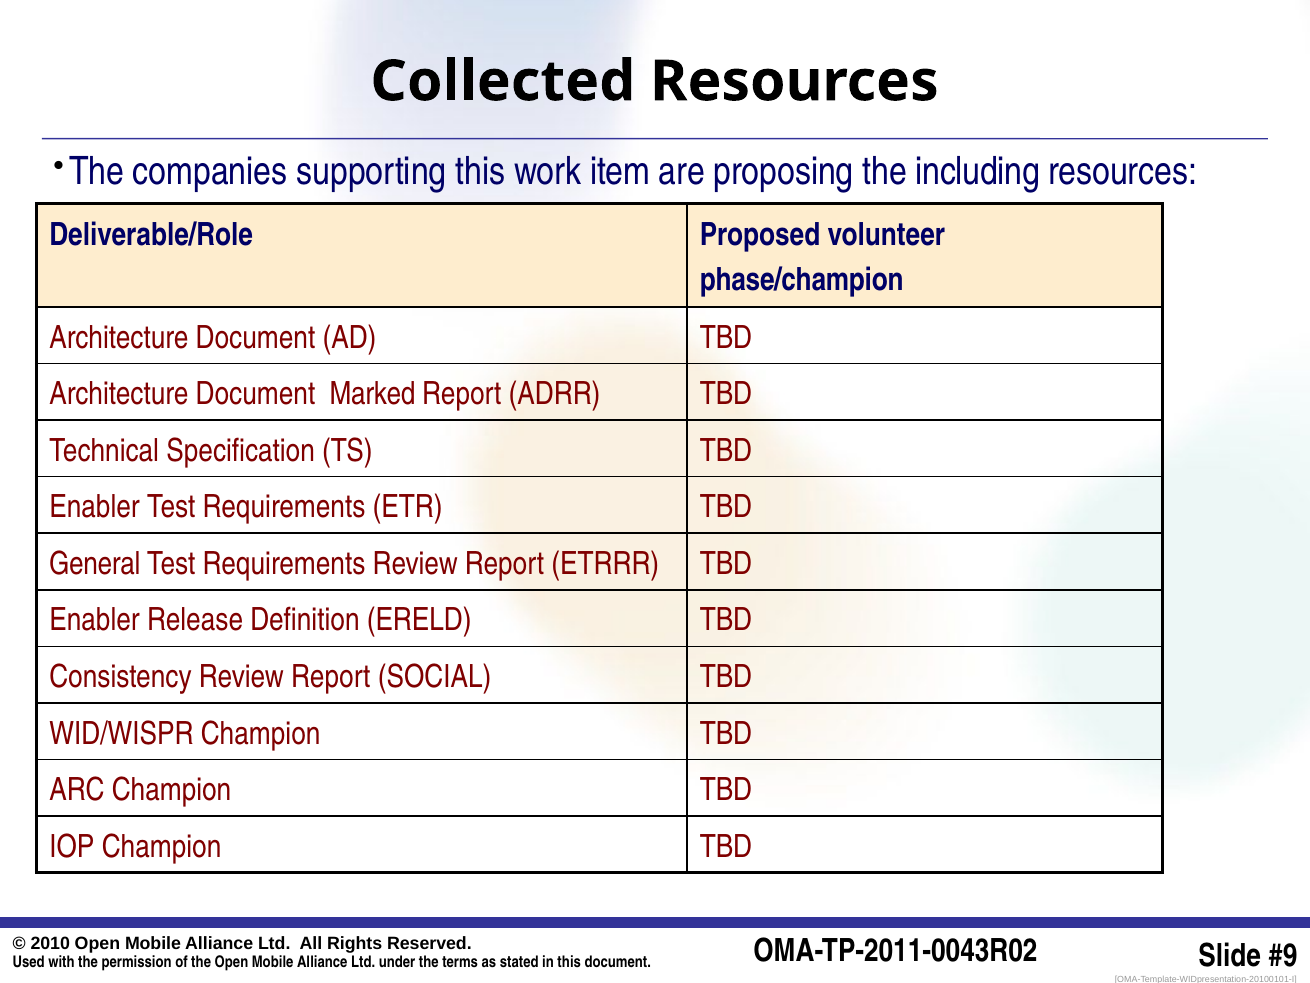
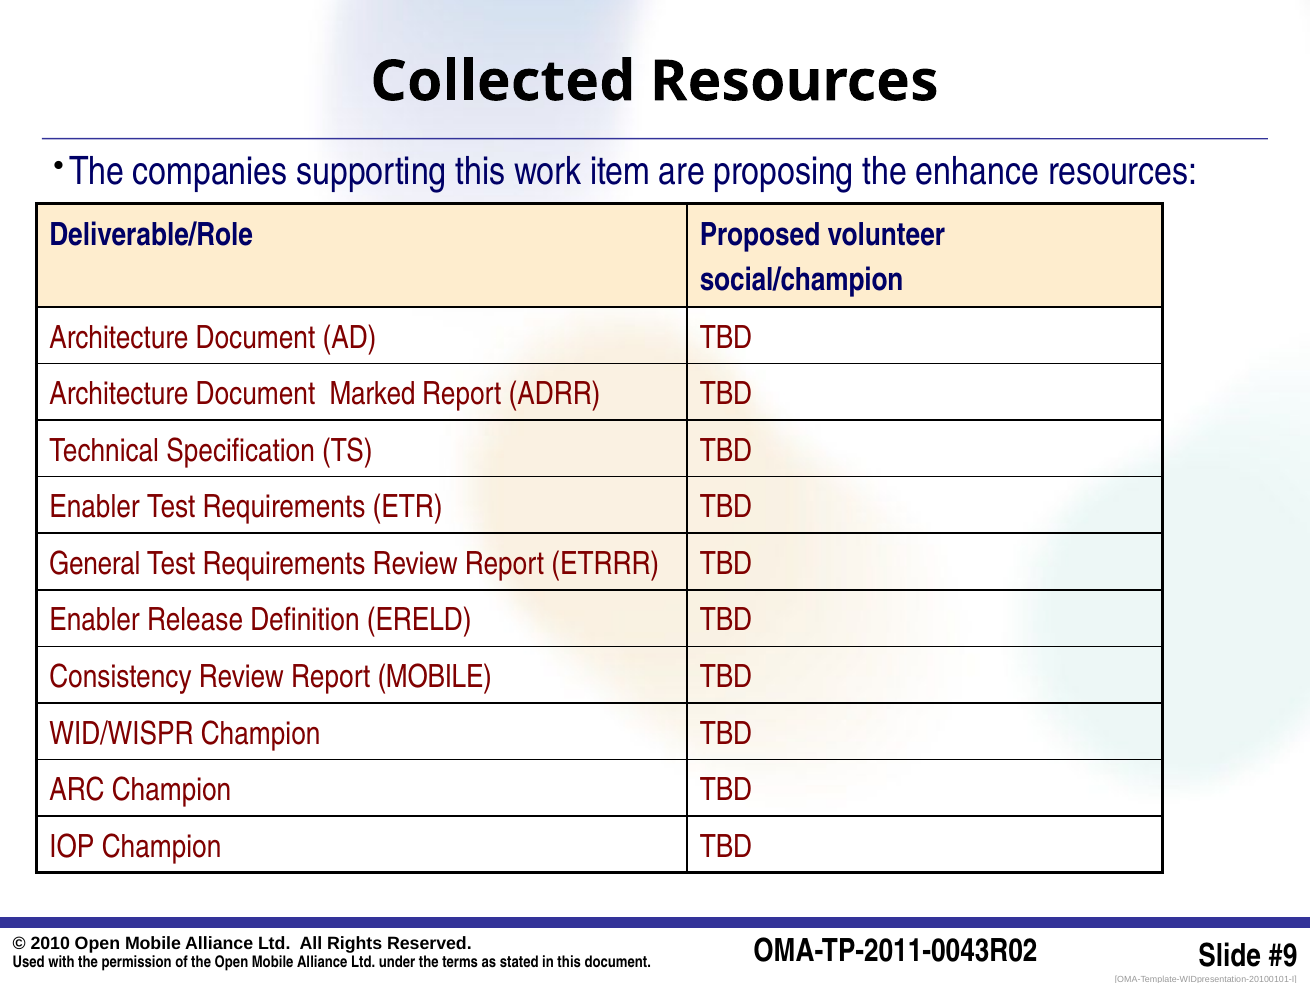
including: including -> enhance
phase/champion: phase/champion -> social/champion
Report SOCIAL: SOCIAL -> MOBILE
